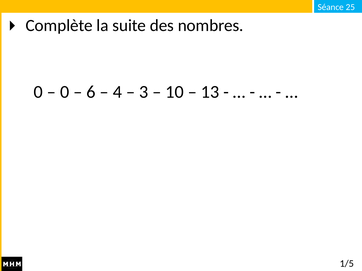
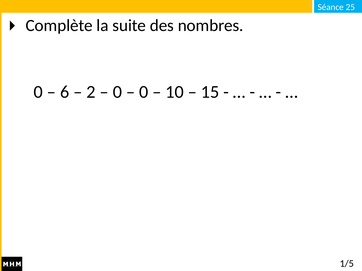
0 at (65, 92): 0 -> 6
6: 6 -> 2
4 at (117, 92): 4 -> 0
3 at (144, 92): 3 -> 0
13: 13 -> 15
